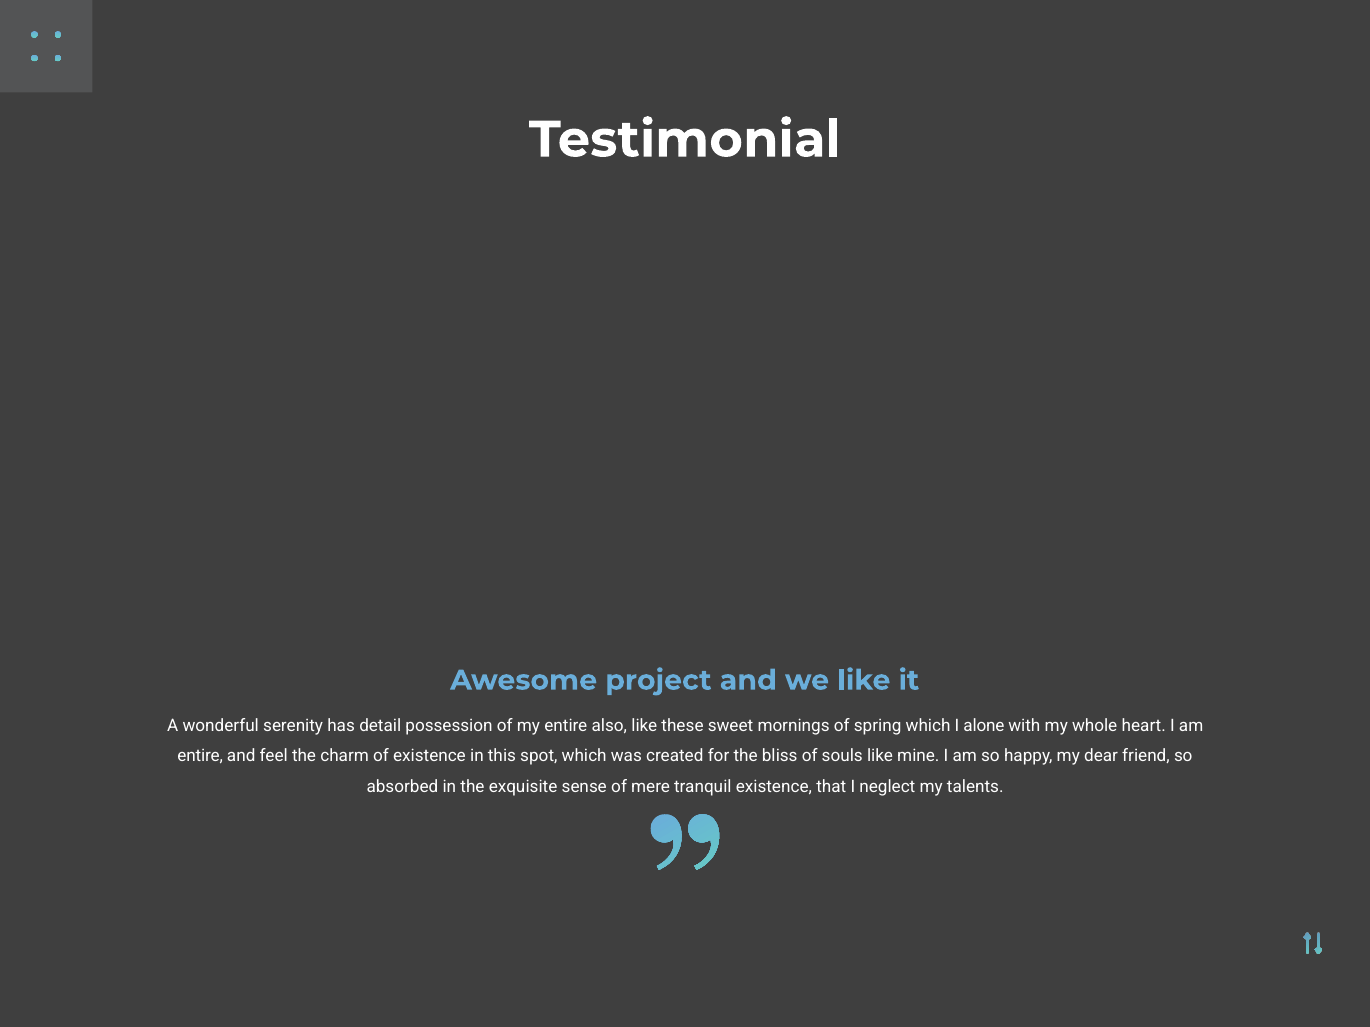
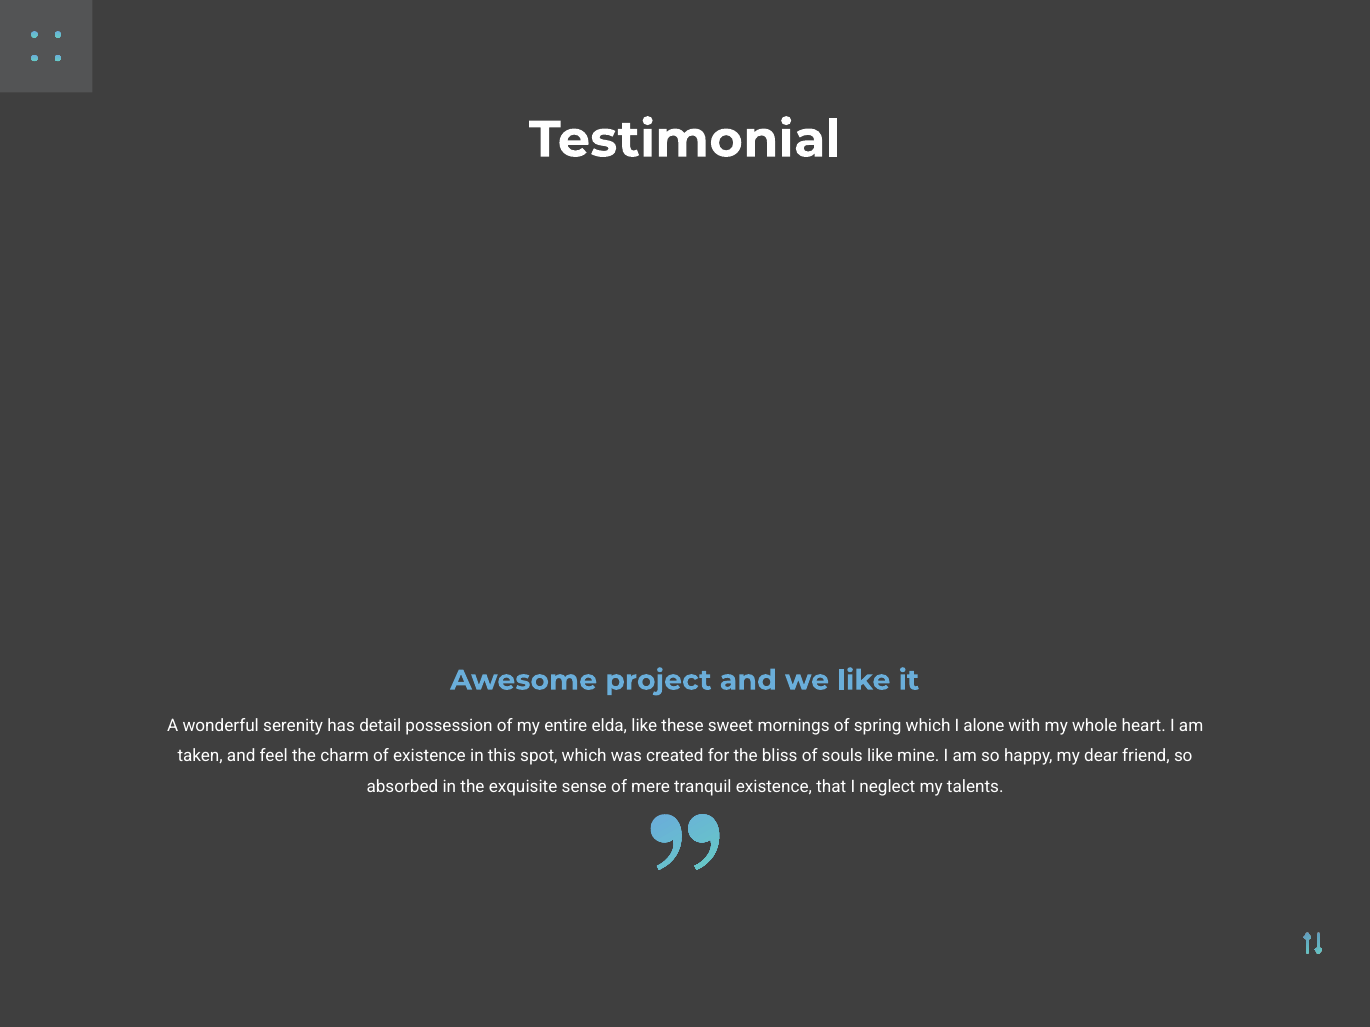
also: also -> elda
entire at (200, 757): entire -> taken
